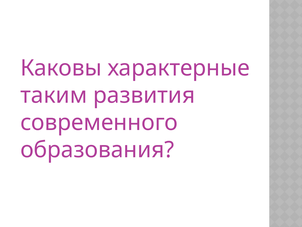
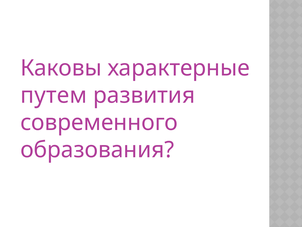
таким: таким -> путем
